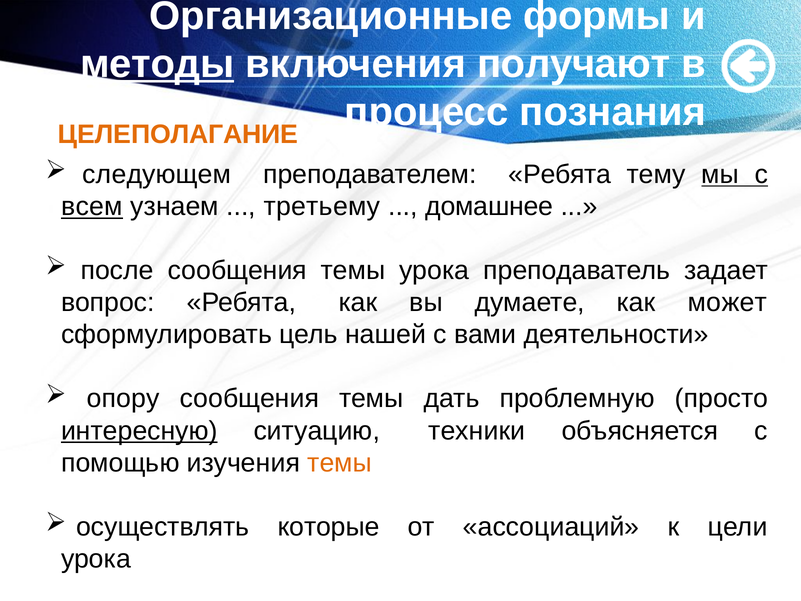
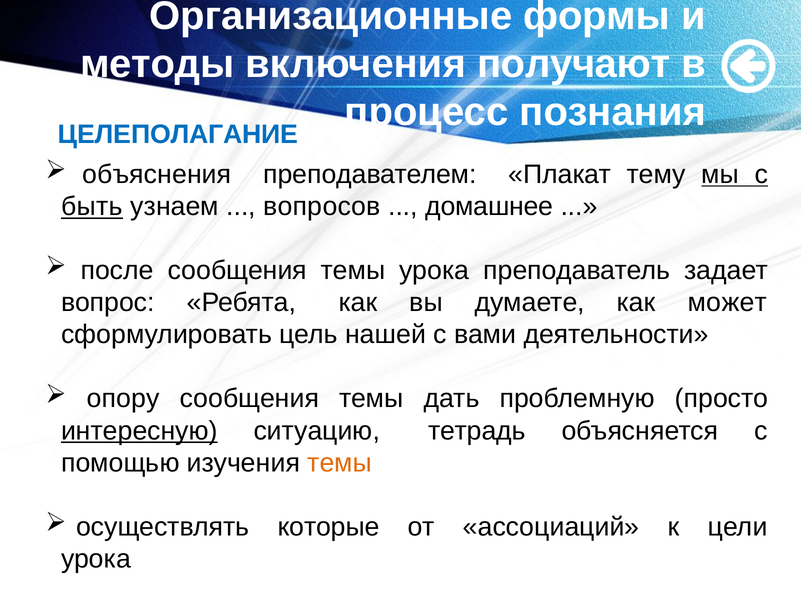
методы underline: present -> none
ЦЕЛЕПОЛАГАНИЕ colour: orange -> blue
следующем: следующем -> объяснения
преподавателем Ребята: Ребята -> Плакат
всем: всем -> быть
третьему: третьему -> вопросов
техники: техники -> тетрадь
